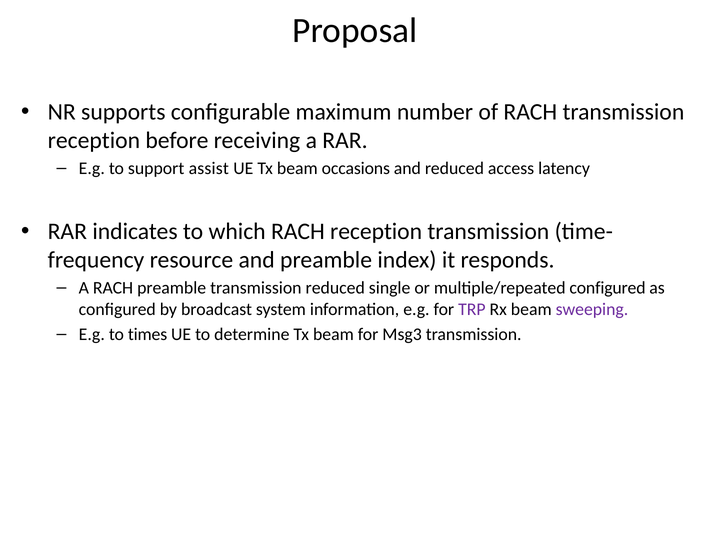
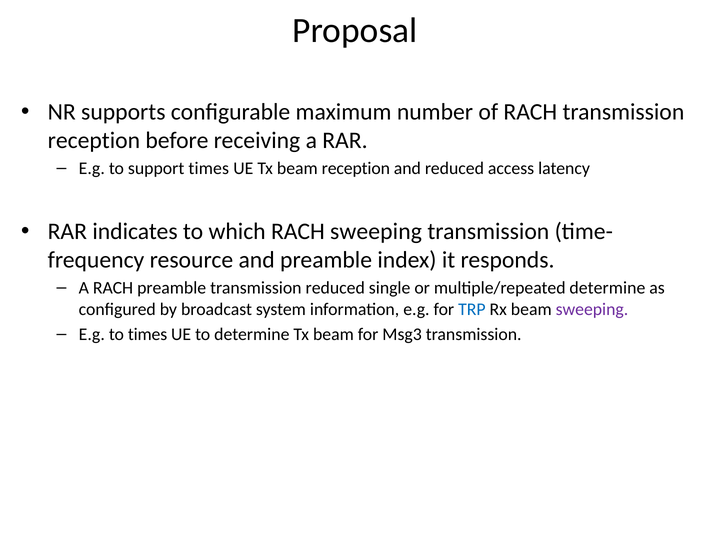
support assist: assist -> times
beam occasions: occasions -> reception
RACH reception: reception -> sweeping
multiple/repeated configured: configured -> determine
TRP colour: purple -> blue
